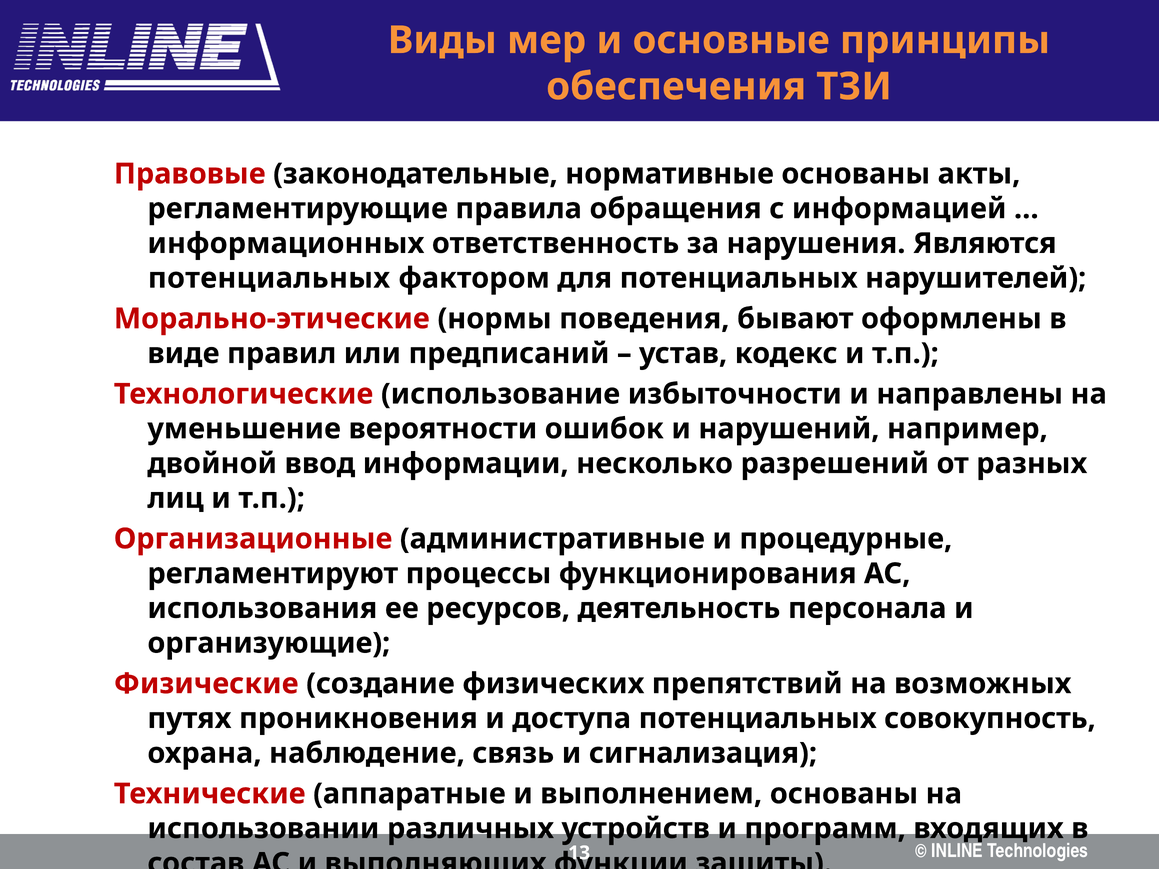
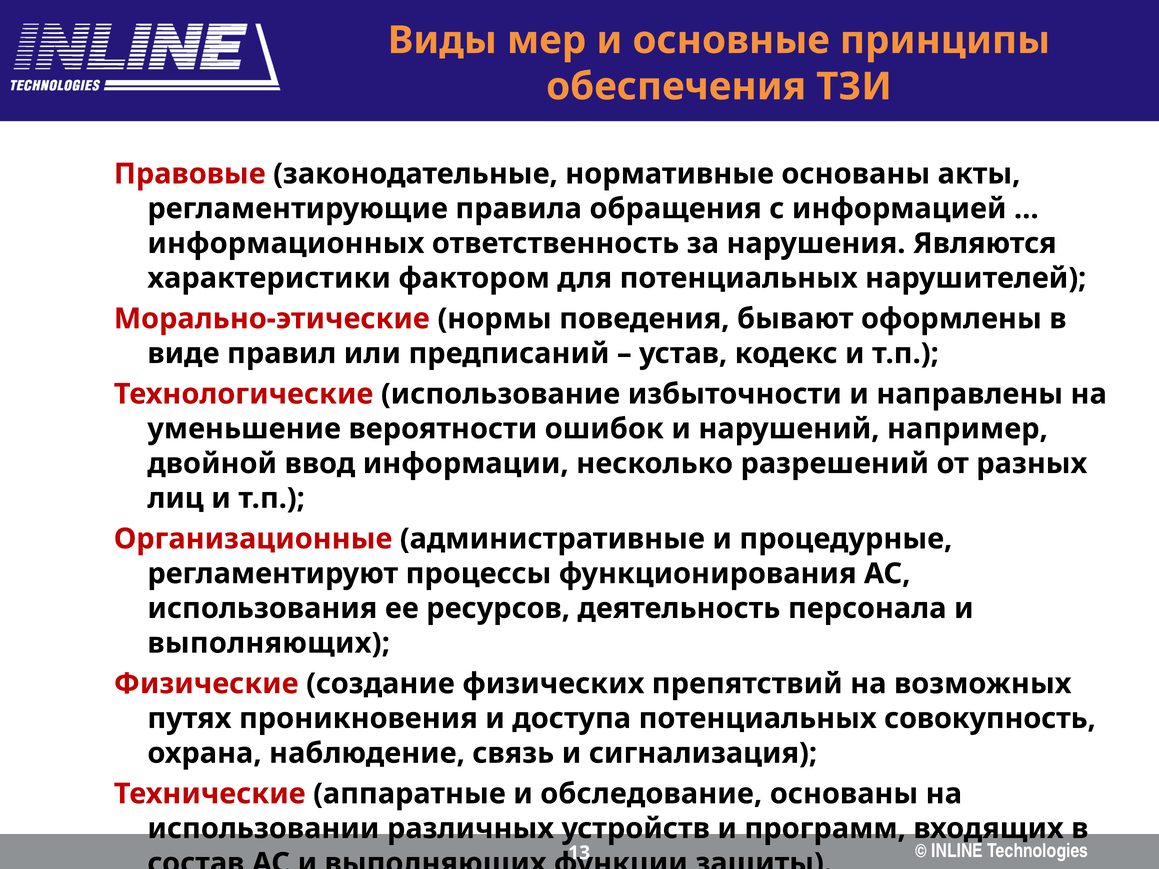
потенциальных at (269, 278): потенциальных -> характеристики
организующие at (269, 643): организующие -> выполняющих
выполнением: выполнением -> обследование
